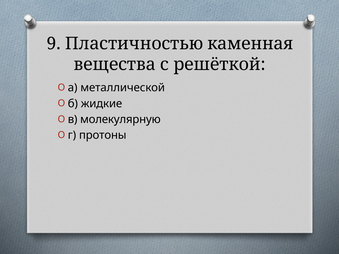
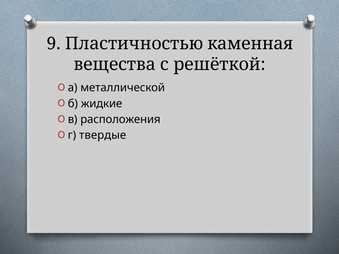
молекулярную: молекулярную -> расположения
протоны: протоны -> твердые
